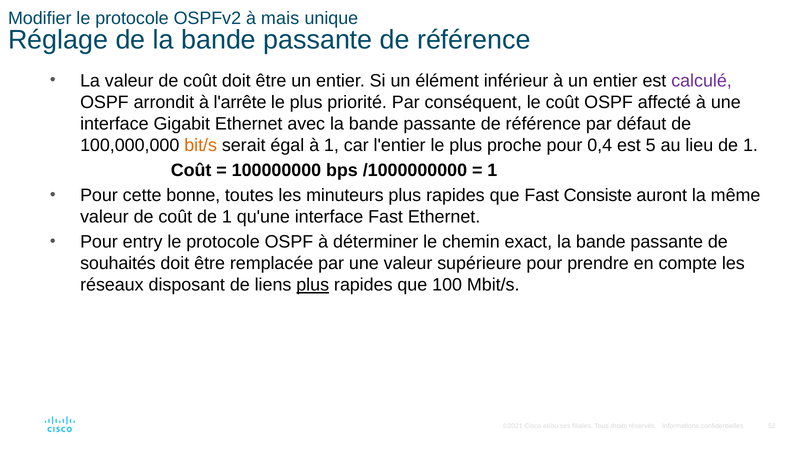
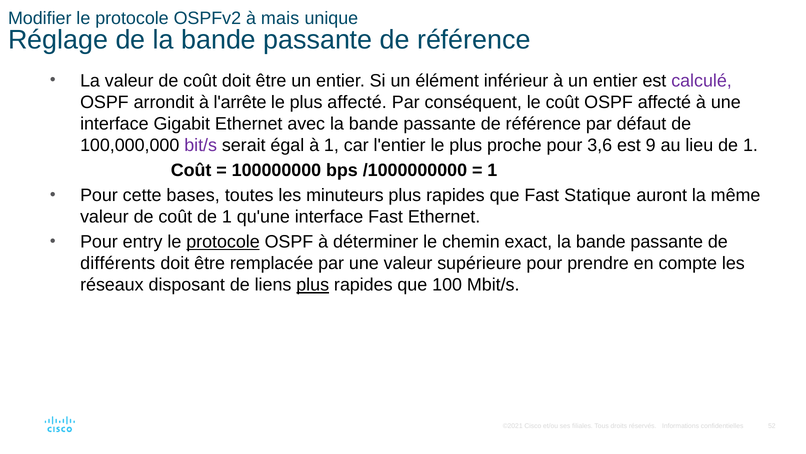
plus priorité: priorité -> affecté
bit/s colour: orange -> purple
0,4: 0,4 -> 3,6
5: 5 -> 9
bonne: bonne -> bases
Consiste: Consiste -> Statique
protocole at (223, 242) underline: none -> present
souhaités: souhaités -> différents
